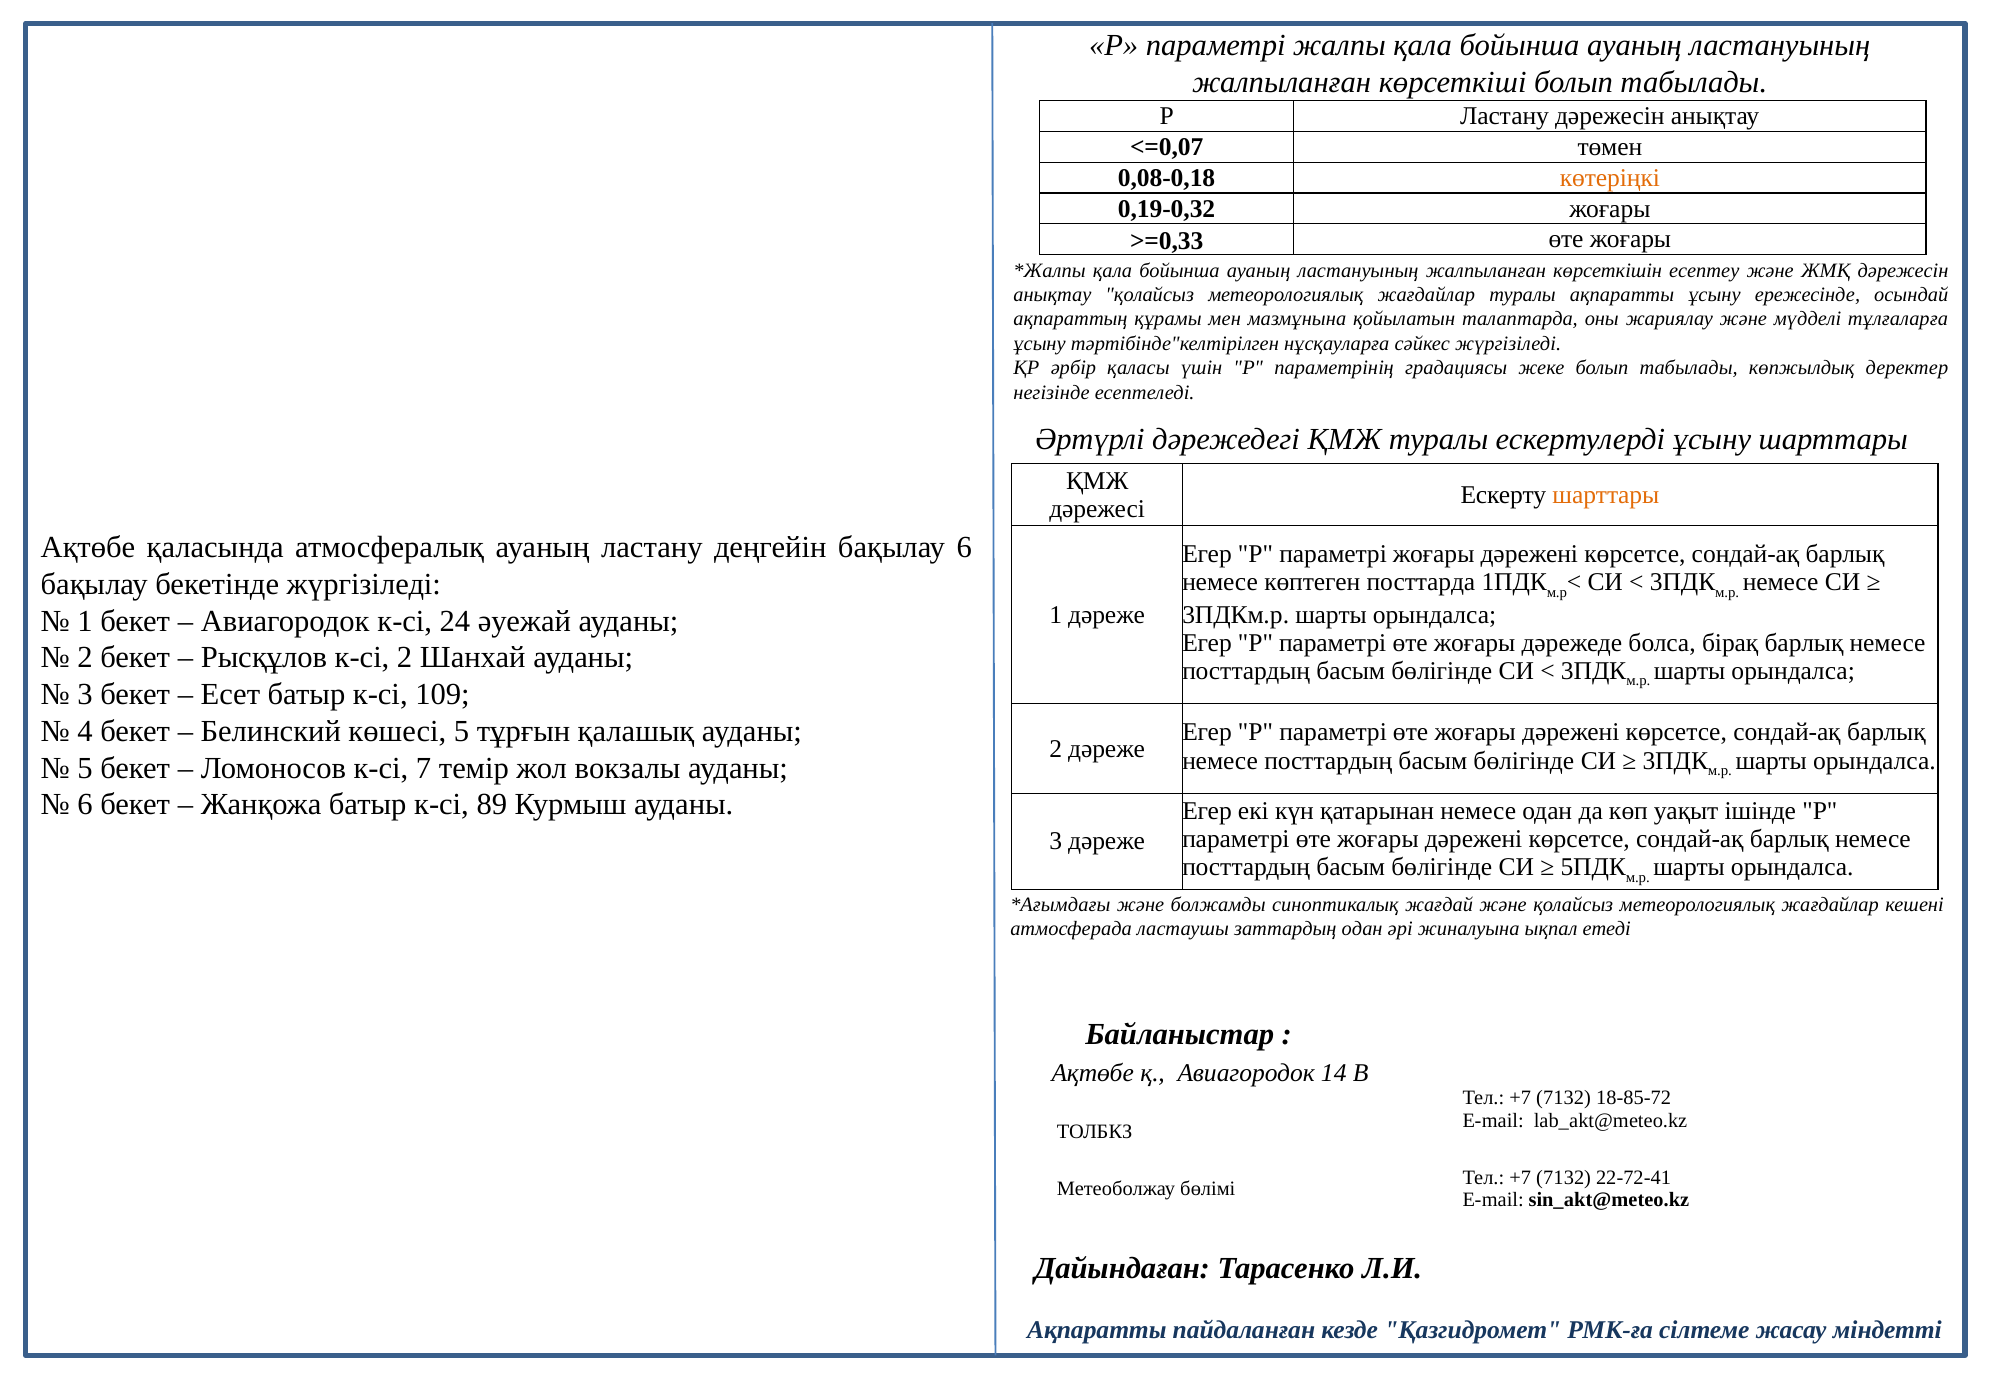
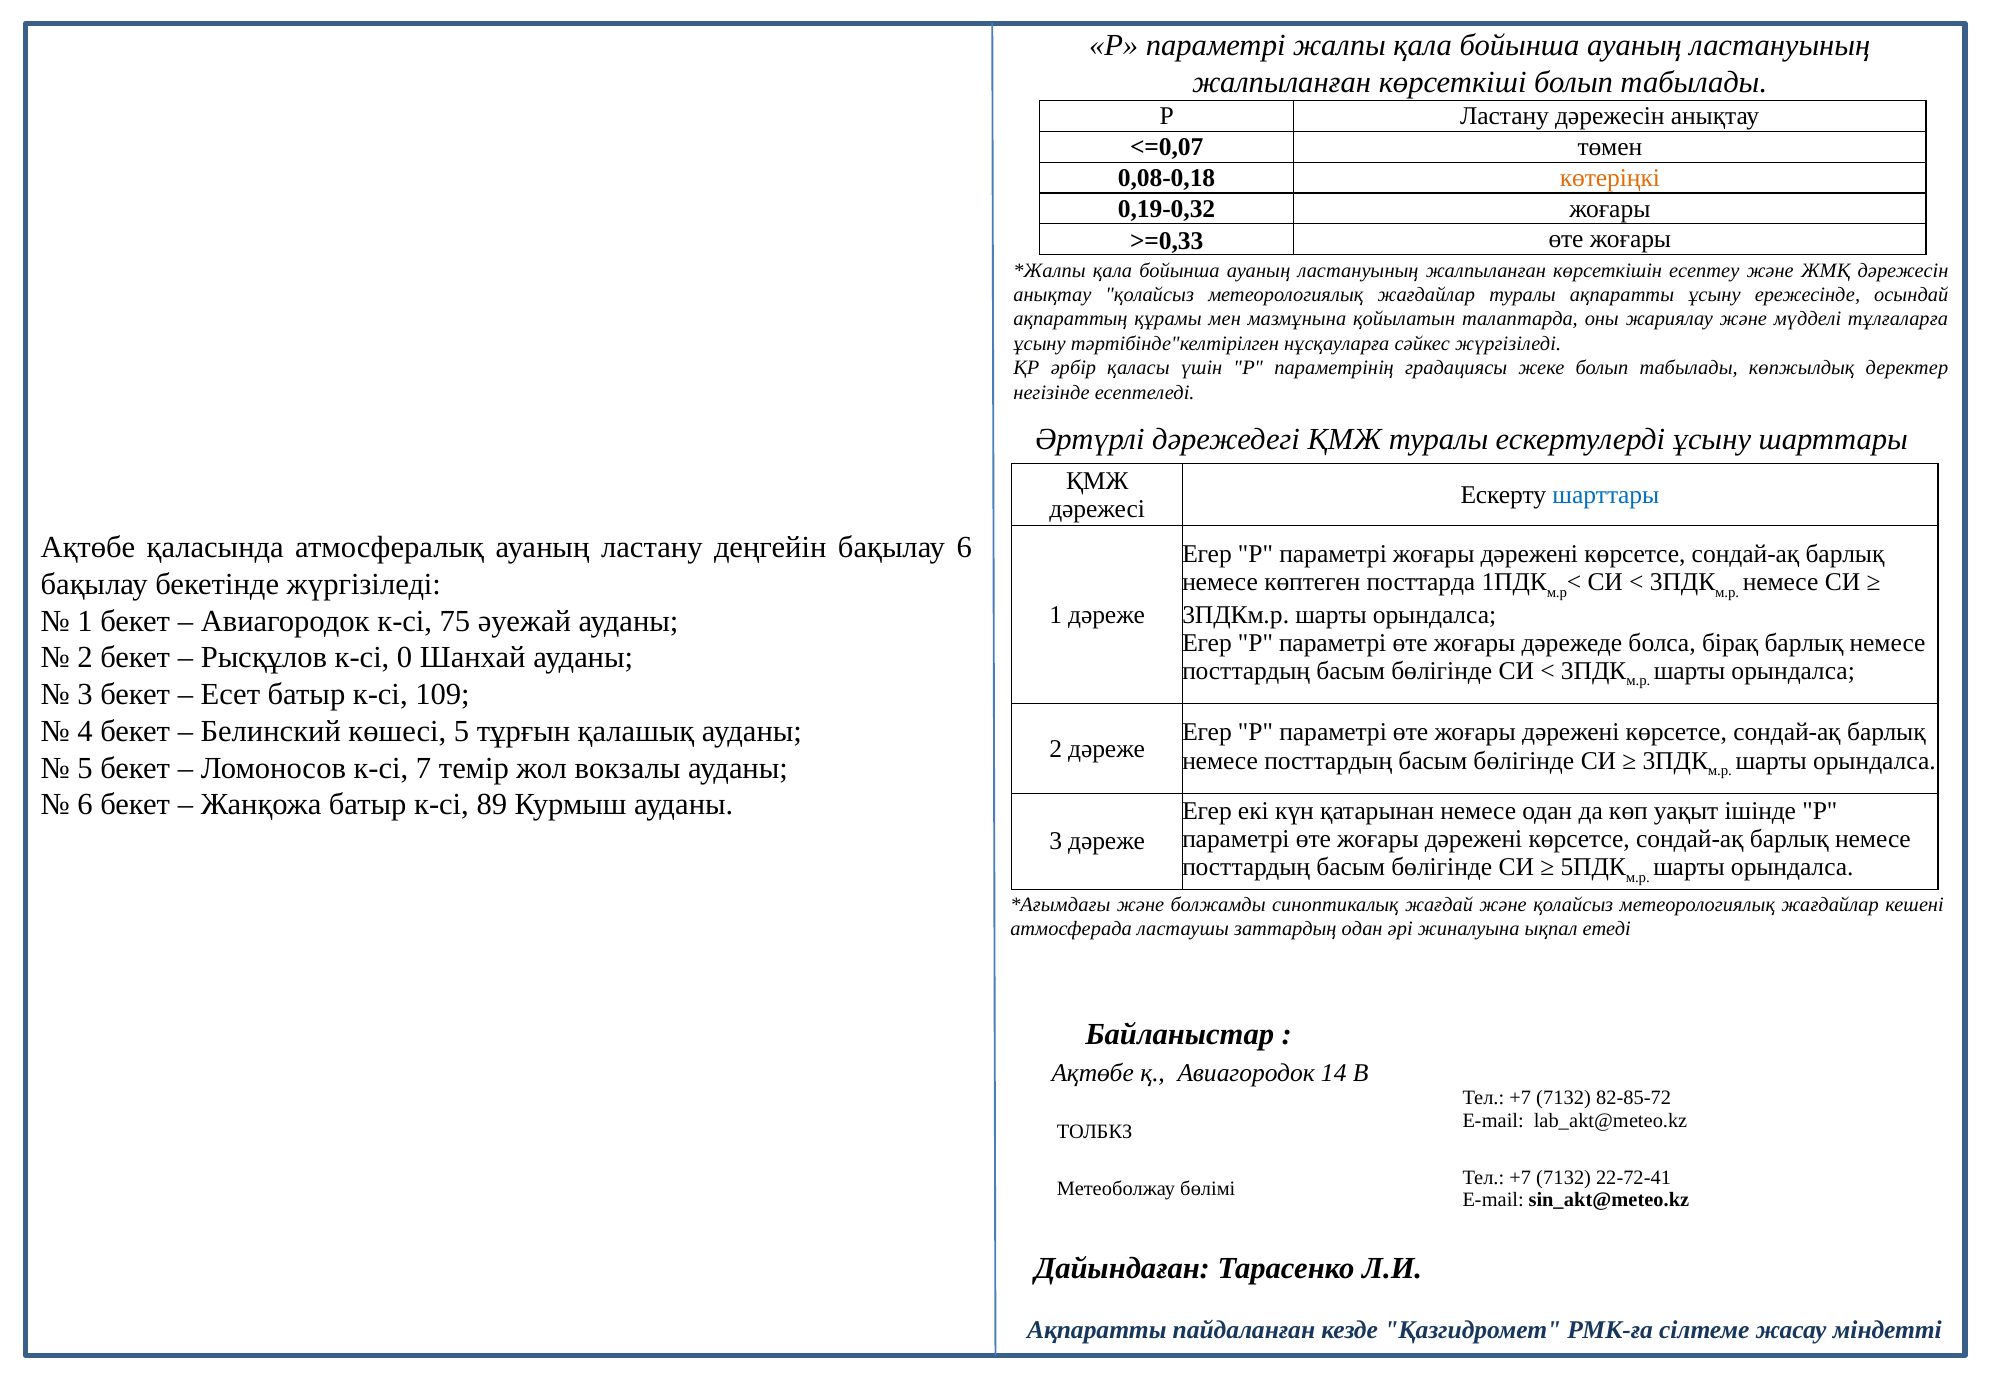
шарттары at (1606, 495) colour: orange -> blue
24: 24 -> 75
к-сі 2: 2 -> 0
18-85-72: 18-85-72 -> 82-85-72
